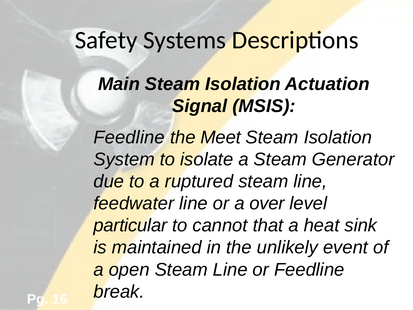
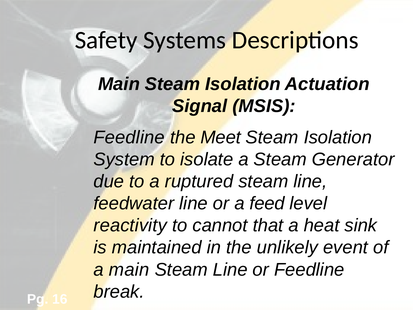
over: over -> feed
particular: particular -> reactivity
a open: open -> main
